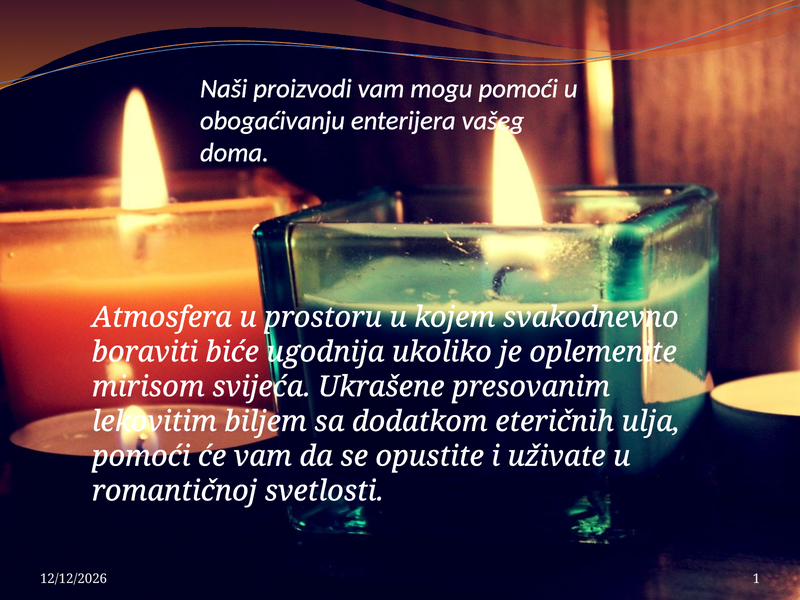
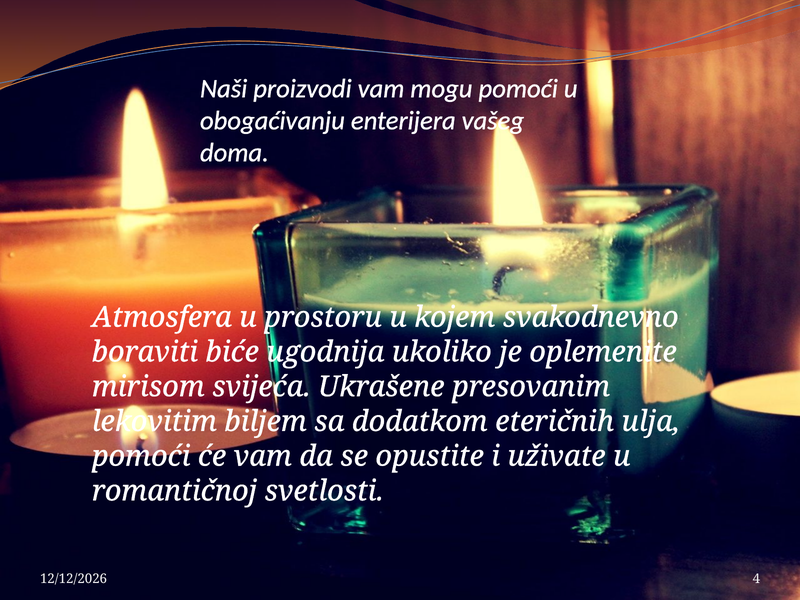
1: 1 -> 4
